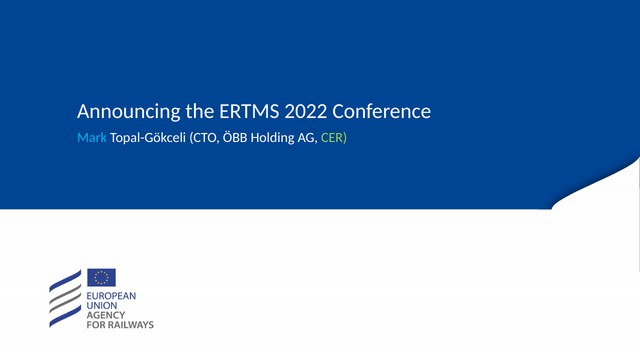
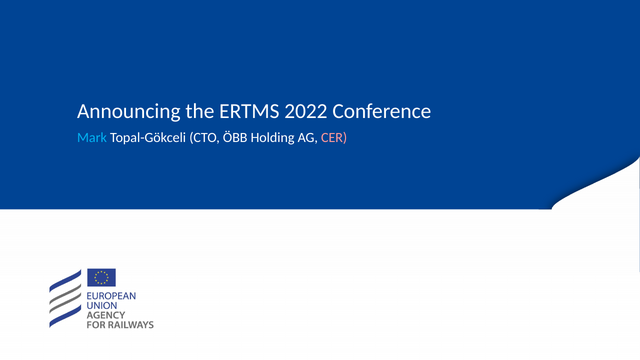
CER colour: light green -> pink
